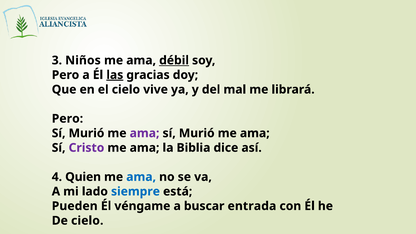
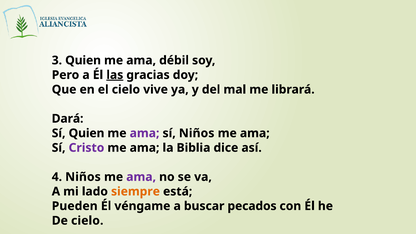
3 Niños: Niños -> Quien
débil underline: present -> none
Pero at (67, 119): Pero -> Dará
Murió at (86, 133): Murió -> Quien
Murió at (197, 133): Murió -> Niños
4 Quien: Quien -> Niños
ama at (141, 177) colour: blue -> purple
siempre colour: blue -> orange
entrada: entrada -> pecados
